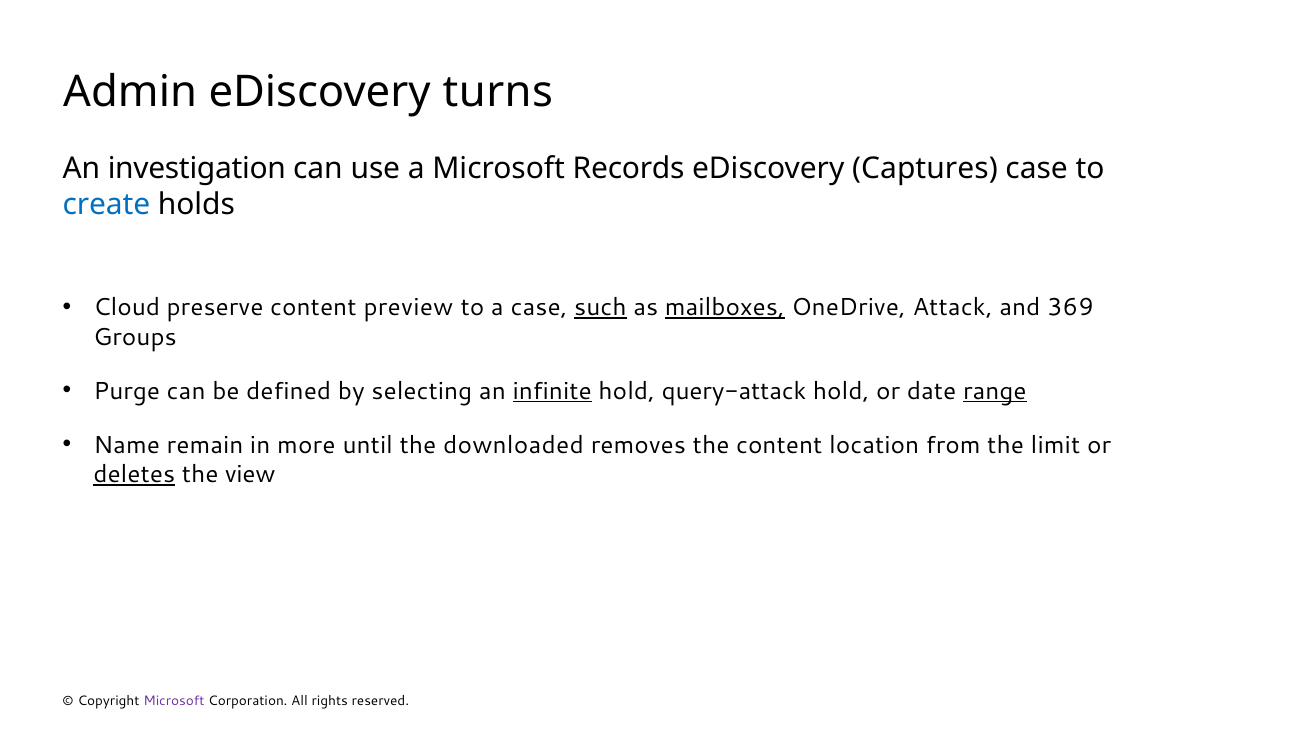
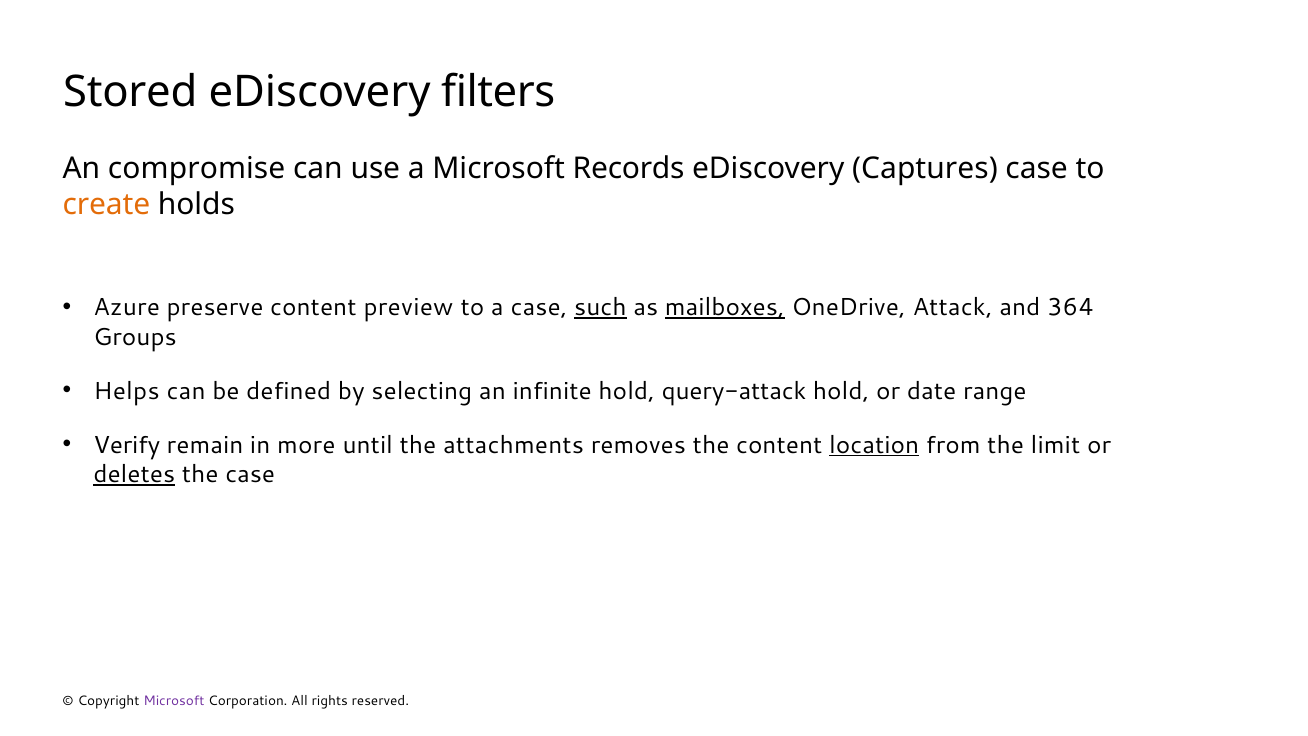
Admin: Admin -> Stored
turns: turns -> filters
investigation: investigation -> compromise
create colour: blue -> orange
Cloud: Cloud -> Azure
369: 369 -> 364
Purge: Purge -> Helps
infinite underline: present -> none
range underline: present -> none
Name: Name -> Verify
downloaded: downloaded -> attachments
location underline: none -> present
the view: view -> case
